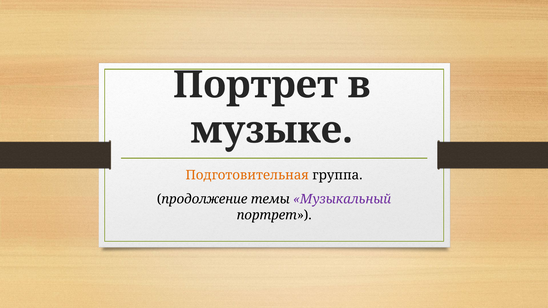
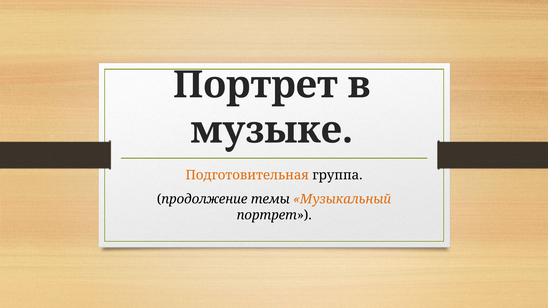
Музыкальный colour: purple -> orange
